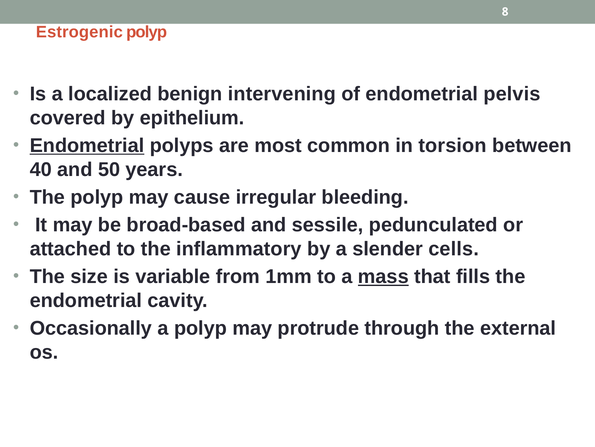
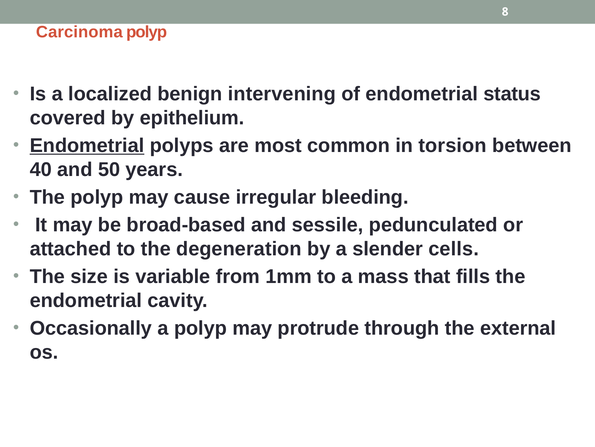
Estrogenic: Estrogenic -> Carcinoma
pelvis: pelvis -> status
inflammatory: inflammatory -> degeneration
mass underline: present -> none
